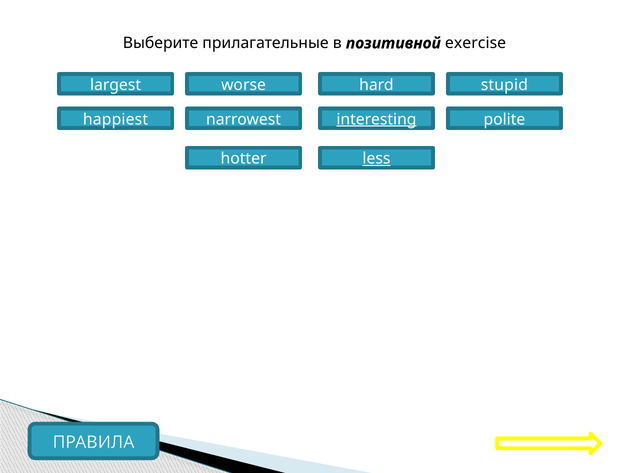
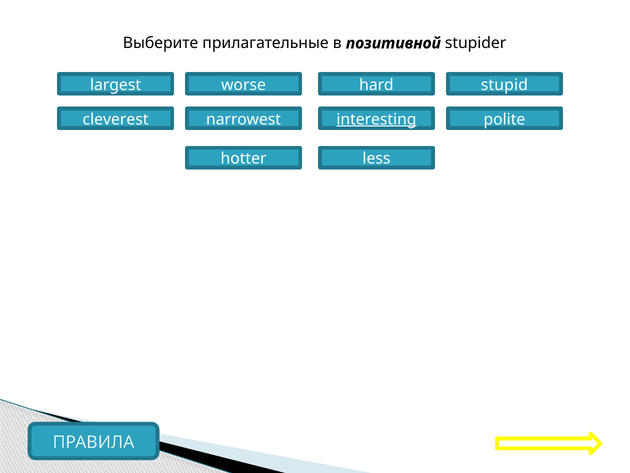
exercise: exercise -> stupider
happiest: happiest -> cleverest
less underline: present -> none
